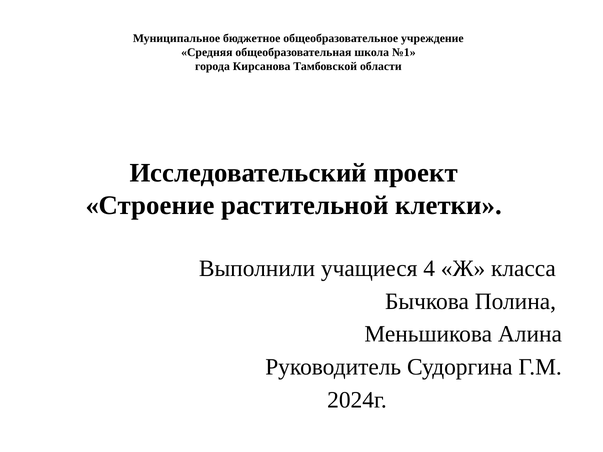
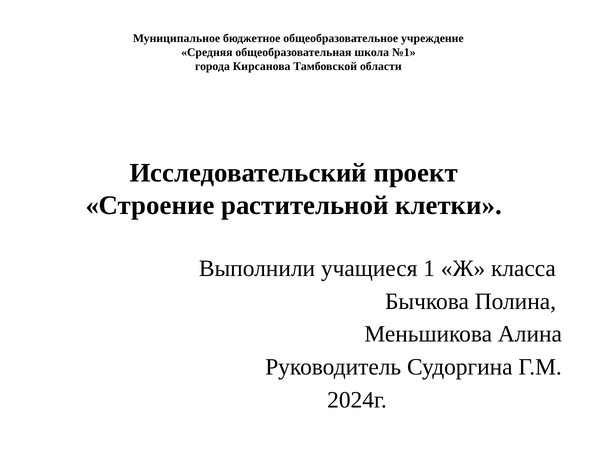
4: 4 -> 1
